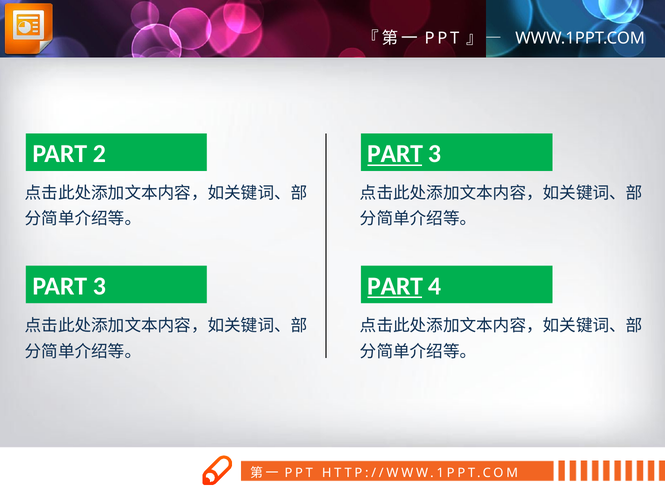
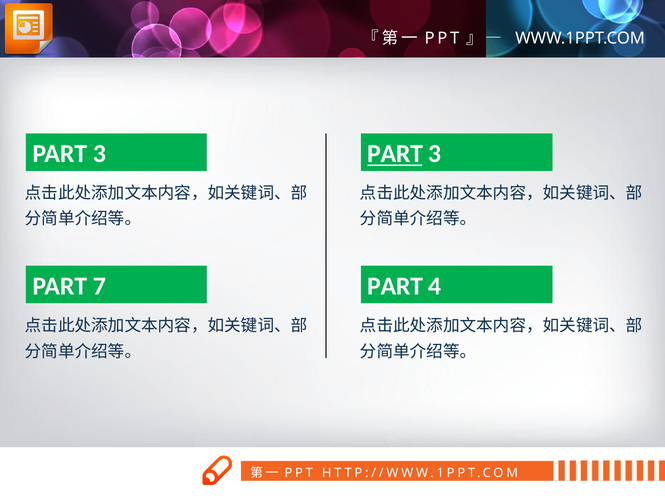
2 at (99, 154): 2 -> 3
3 at (99, 287): 3 -> 7
PART at (395, 287) underline: present -> none
